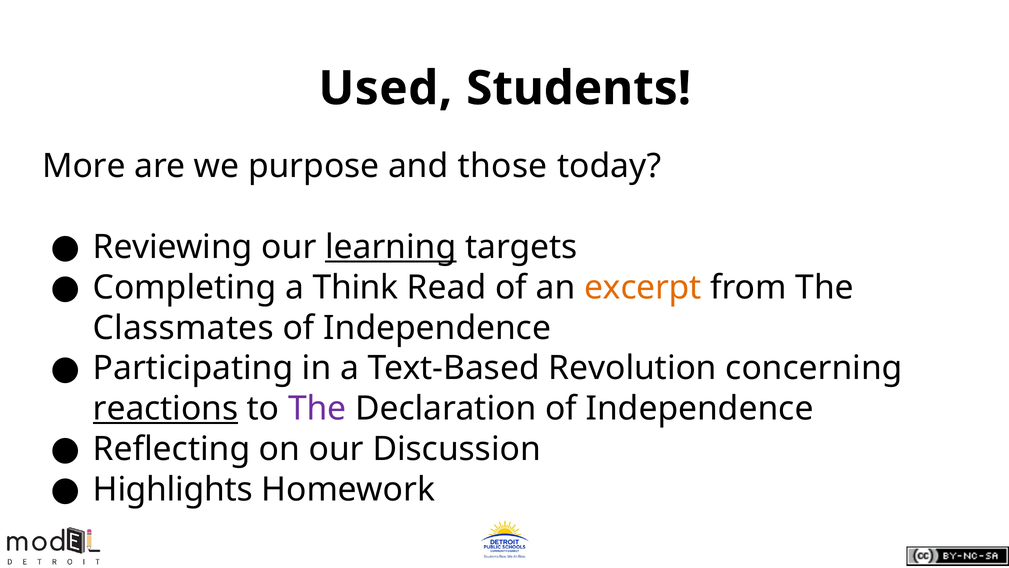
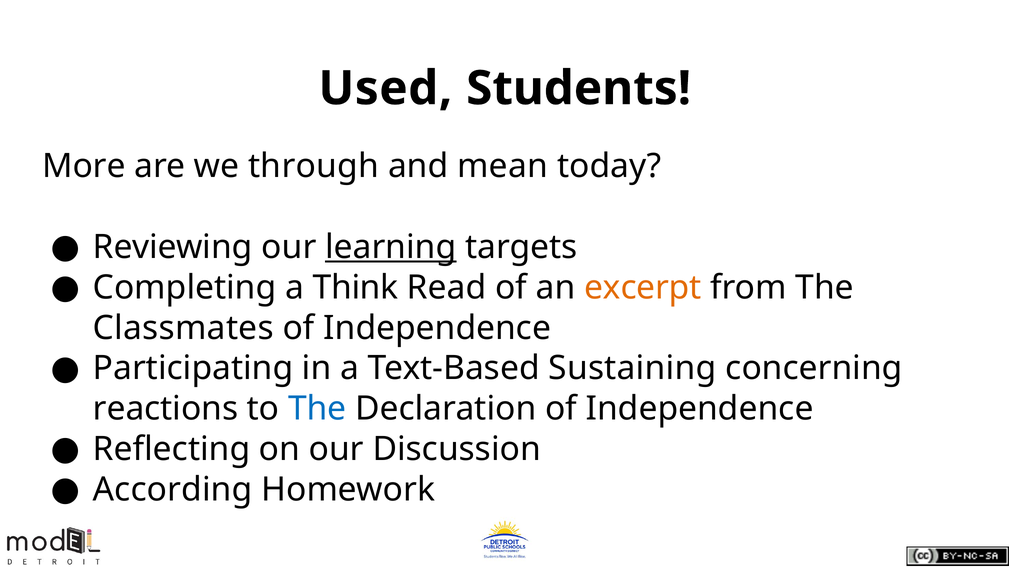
purpose: purpose -> through
those: those -> mean
Revolution: Revolution -> Sustaining
reactions underline: present -> none
The at (317, 408) colour: purple -> blue
Highlights: Highlights -> According
